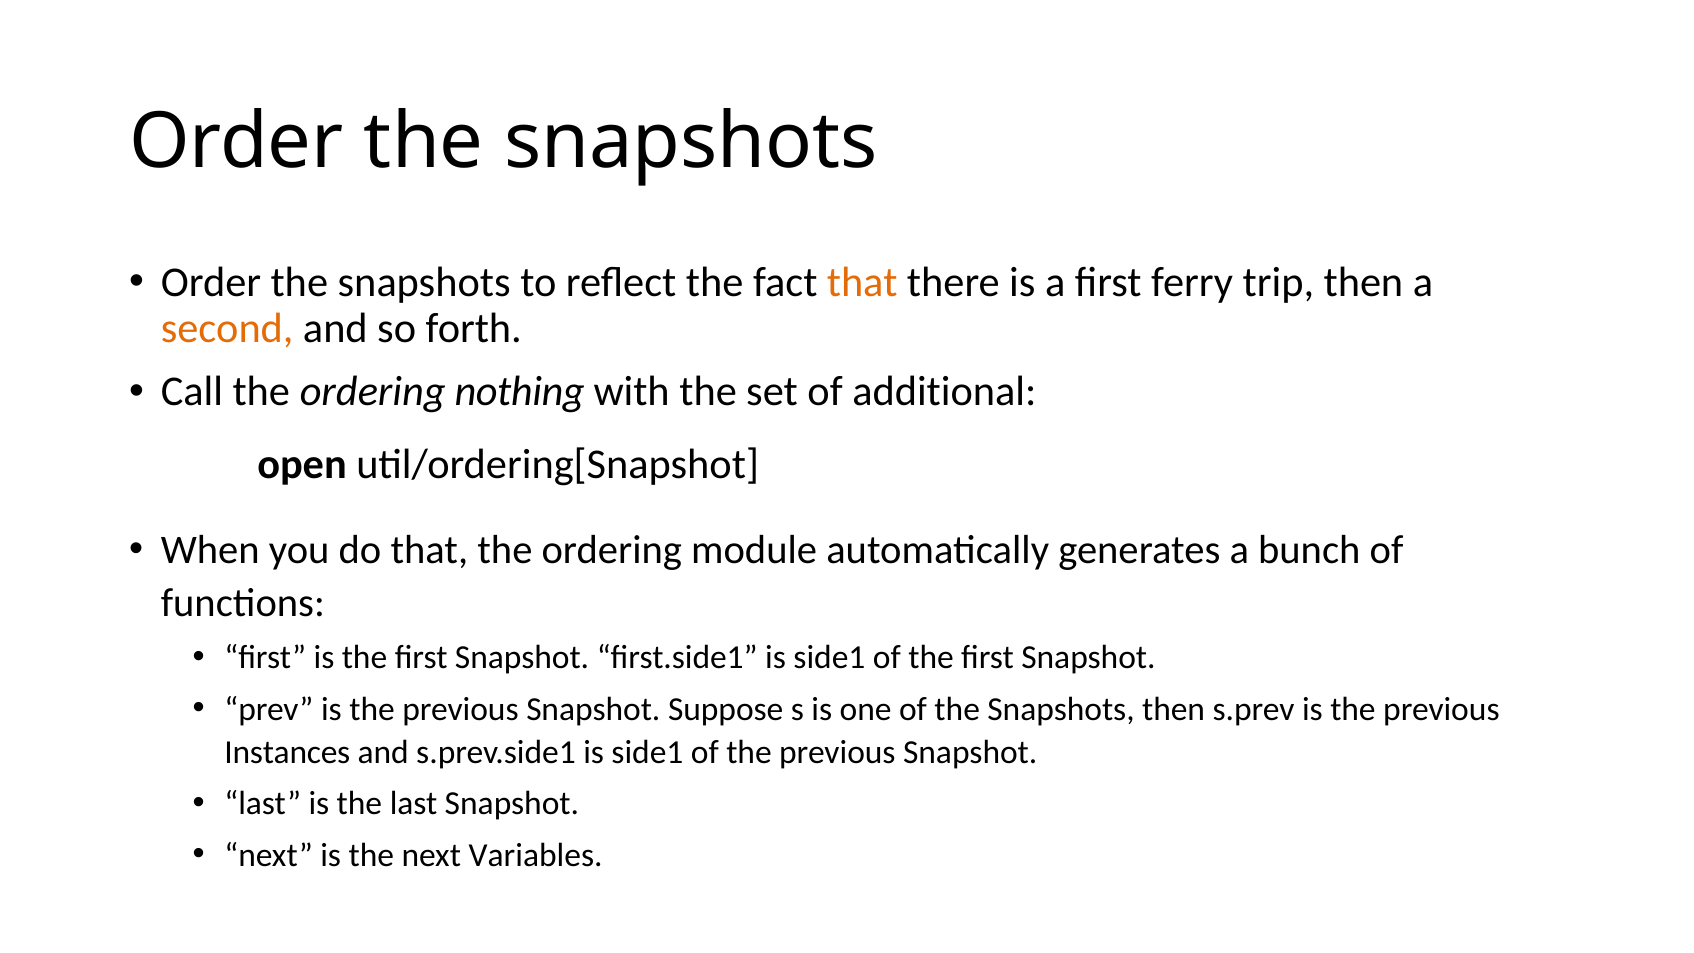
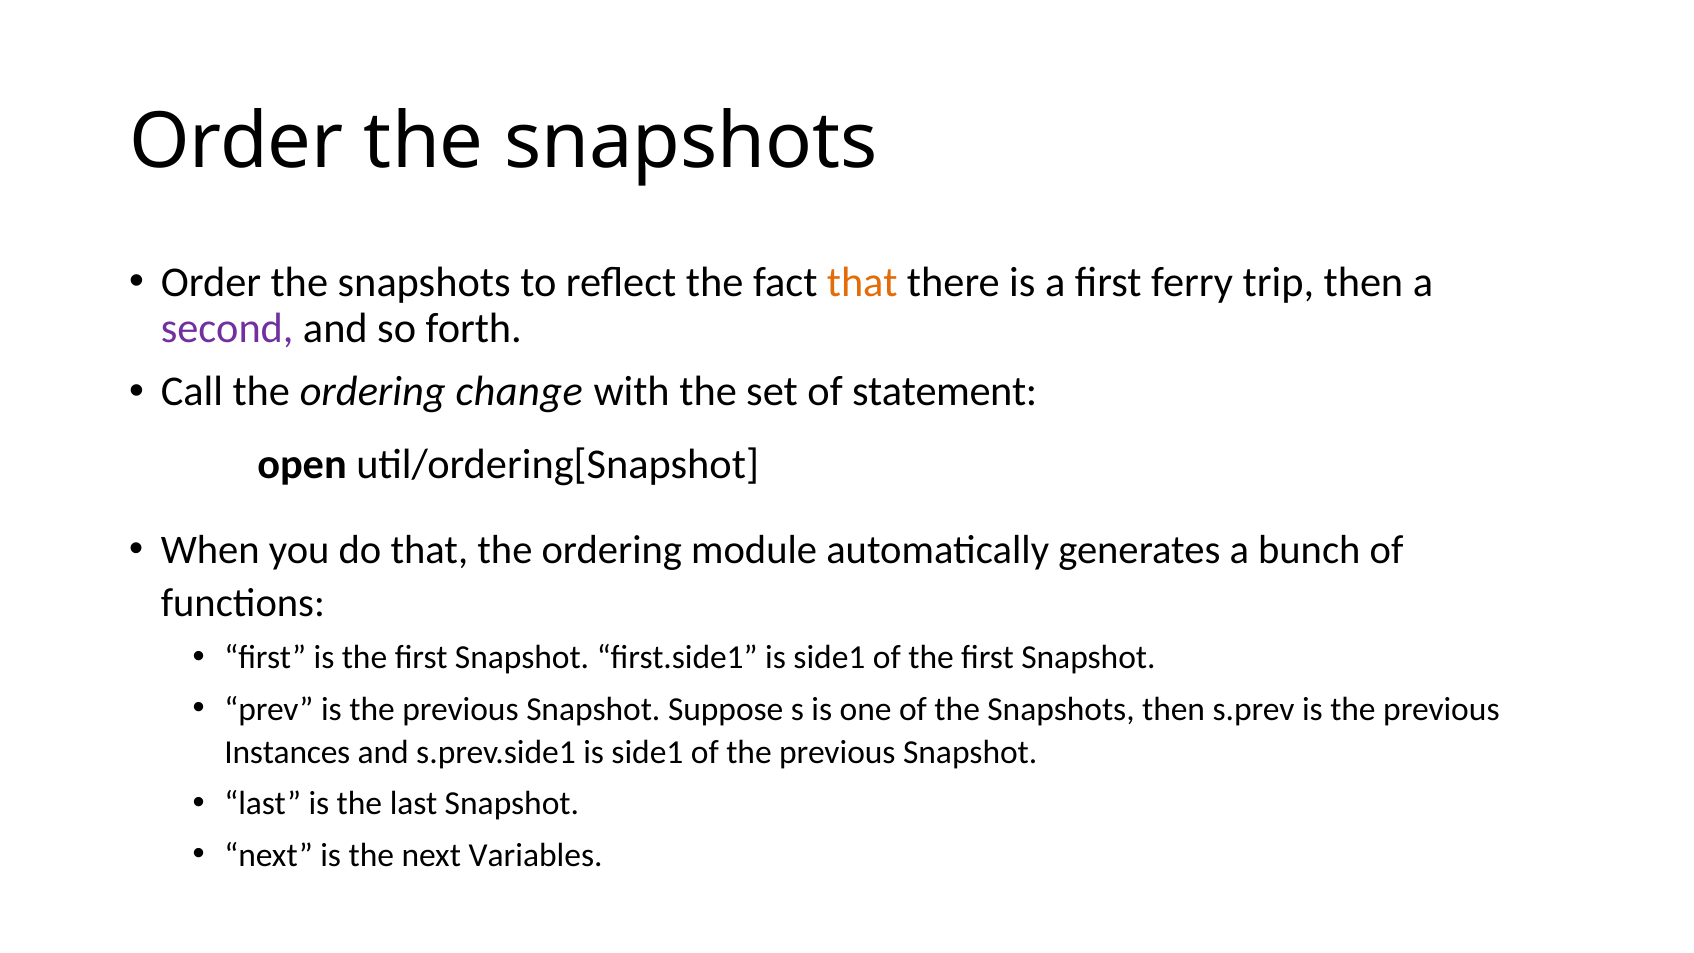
second colour: orange -> purple
nothing: nothing -> change
additional: additional -> statement
